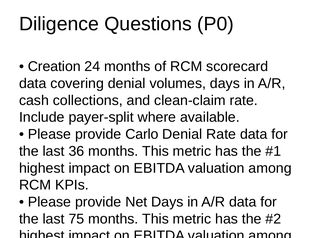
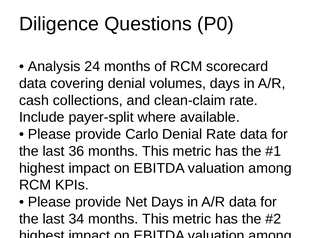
Creation: Creation -> Analysis
75: 75 -> 34
